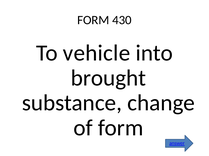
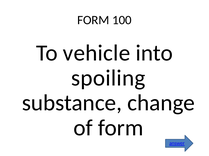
430: 430 -> 100
brought: brought -> spoiling
